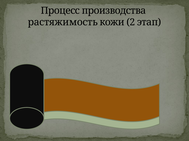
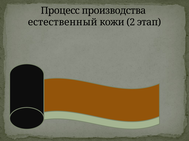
растяжимость: растяжимость -> естественный
